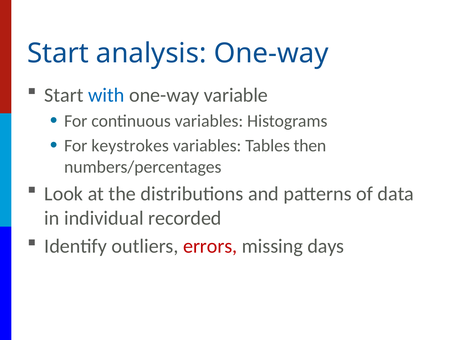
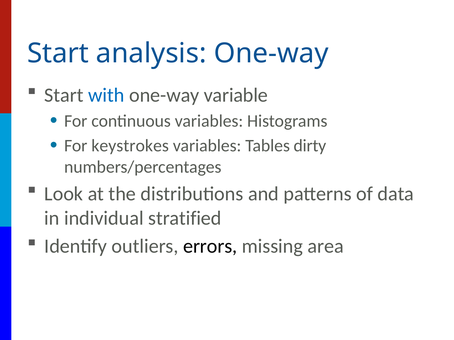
then: then -> dirty
recorded: recorded -> stratified
errors colour: red -> black
days: days -> area
